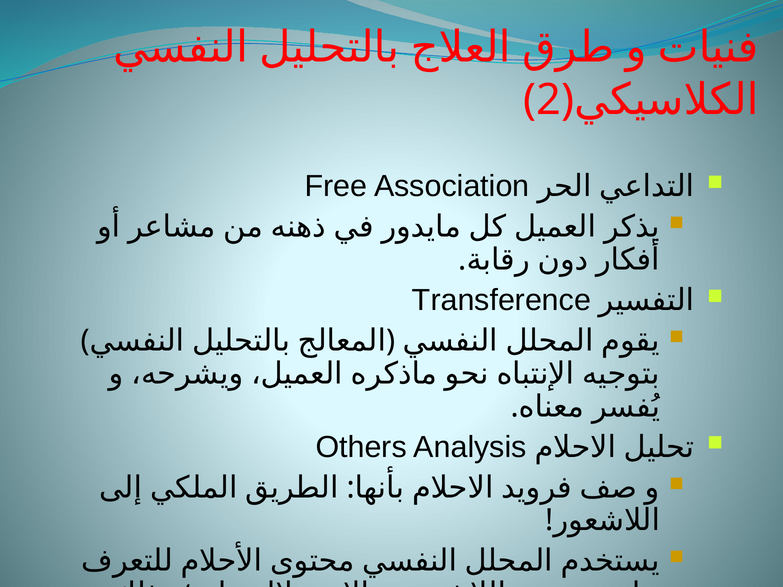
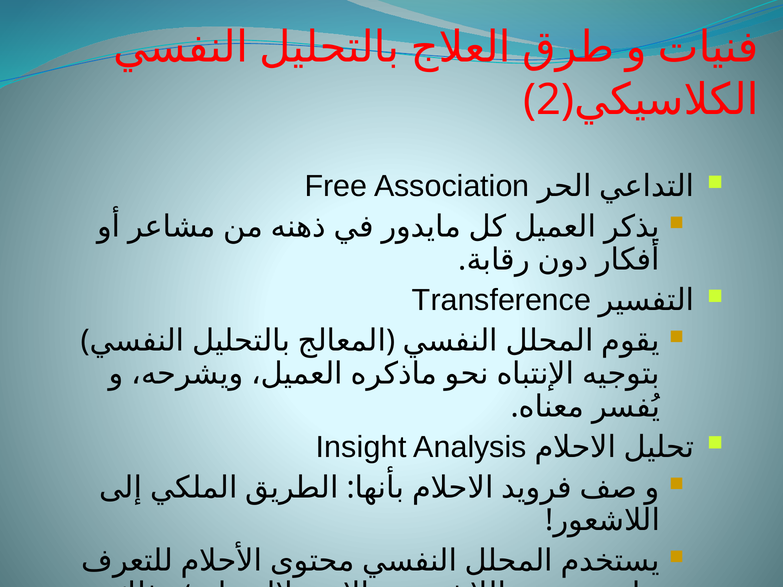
Others: Others -> Insight
